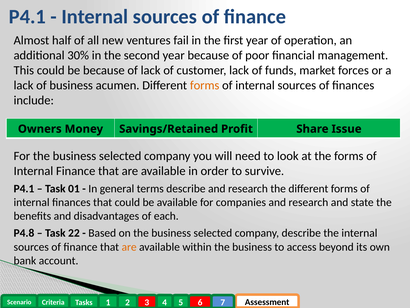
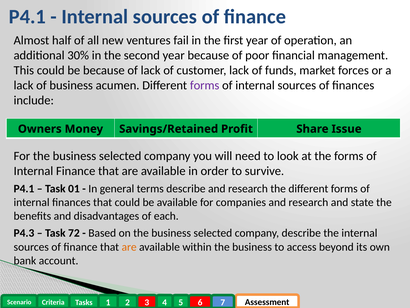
forms at (205, 85) colour: orange -> purple
P4.8: P4.8 -> P4.3
22: 22 -> 72
